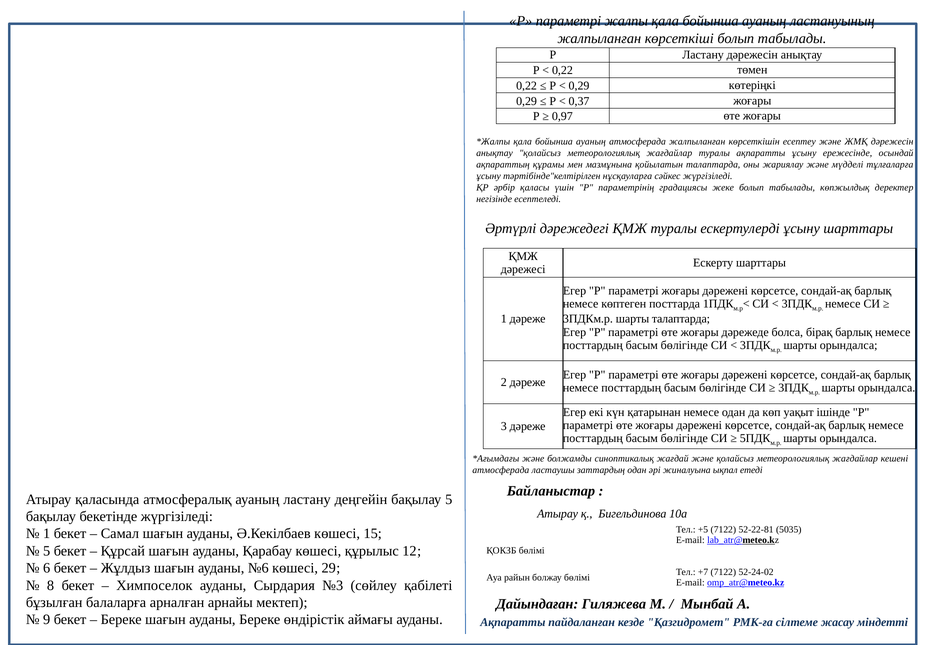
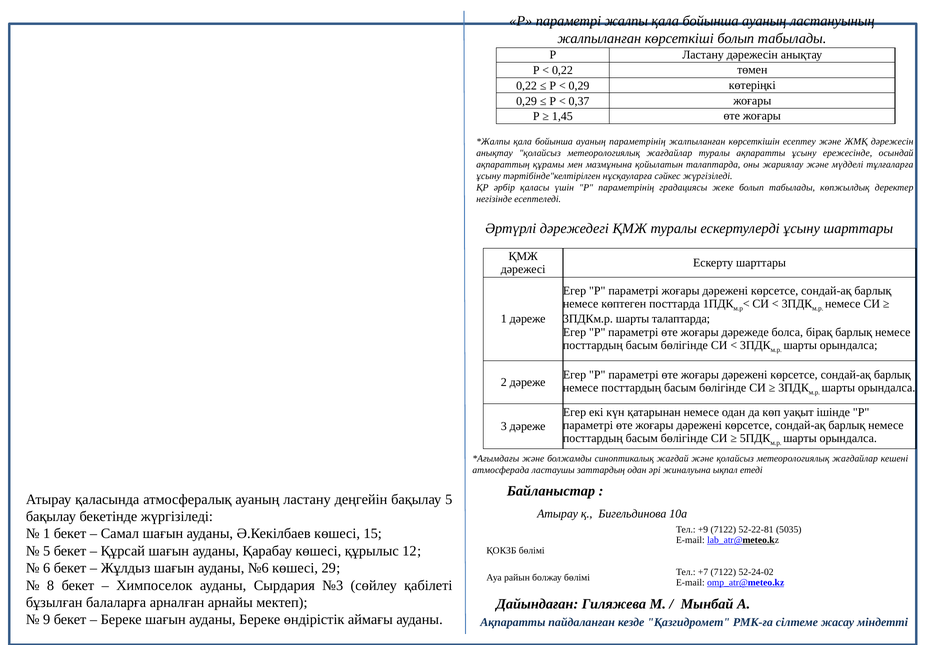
0,97: 0,97 -> 1,45
ауаның атмосферада: атмосферада -> параметрінің
+5: +5 -> +9
